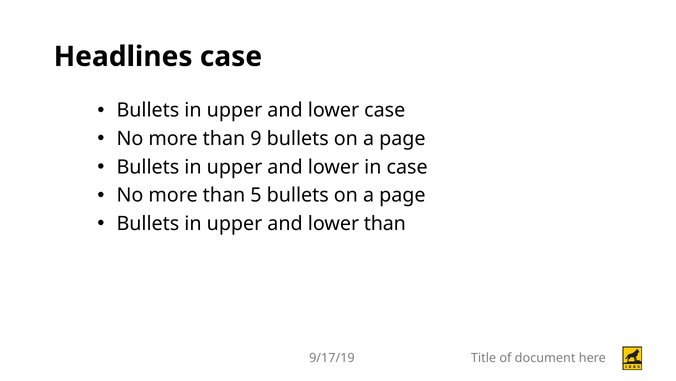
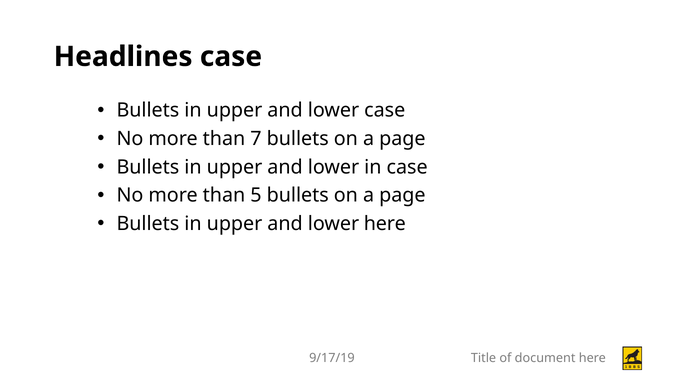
9: 9 -> 7
lower than: than -> here
